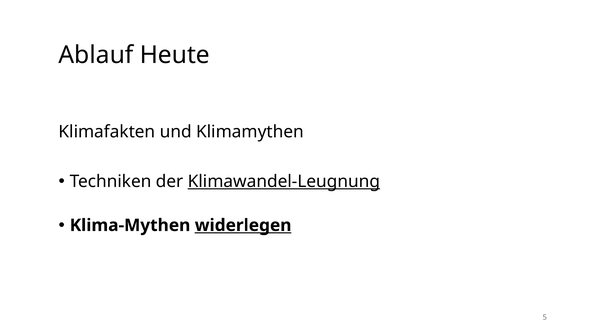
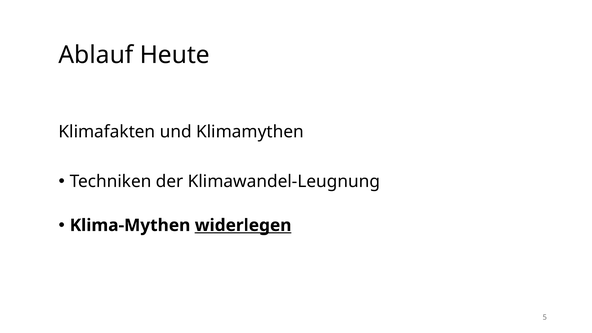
Klimawandel-Leugnung underline: present -> none
